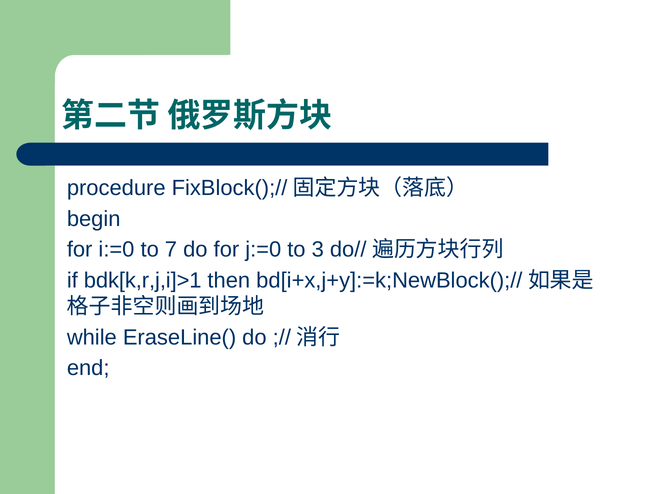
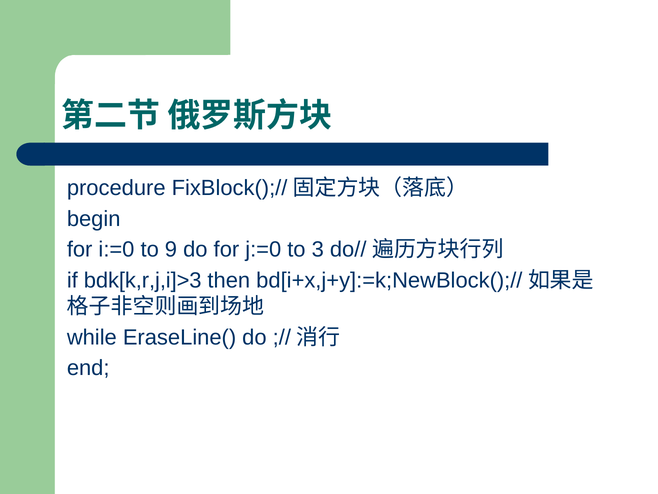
7: 7 -> 9
bdk[k,r,j,i]>1: bdk[k,r,j,i]>1 -> bdk[k,r,j,i]>3
